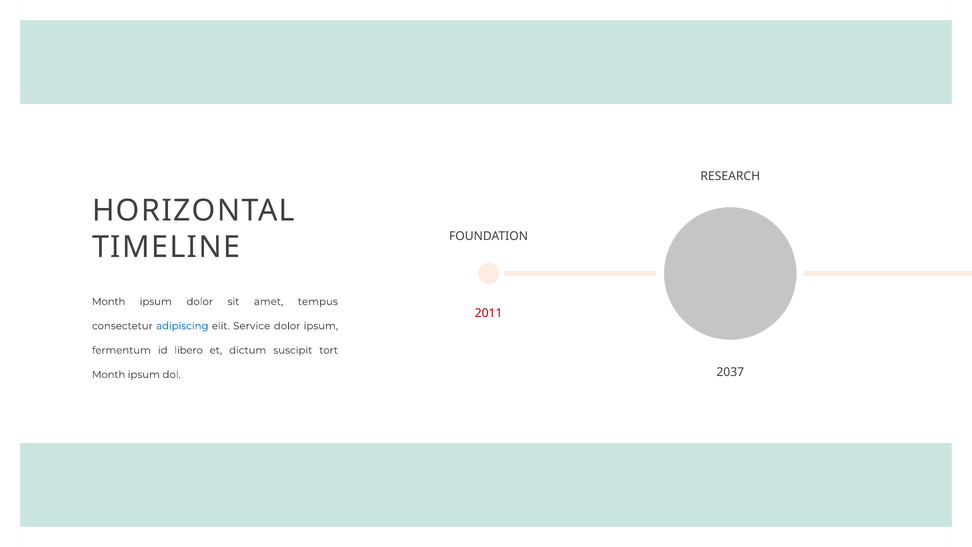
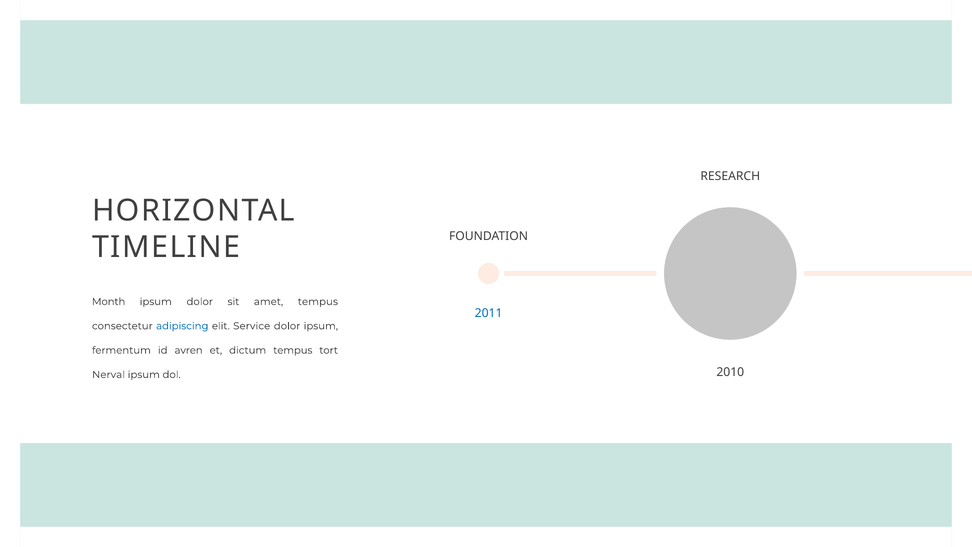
2011 colour: red -> blue
libero: libero -> avren
dictum suscipit: suscipit -> tempus
2037: 2037 -> 2010
Month at (109, 374): Month -> Nerval
